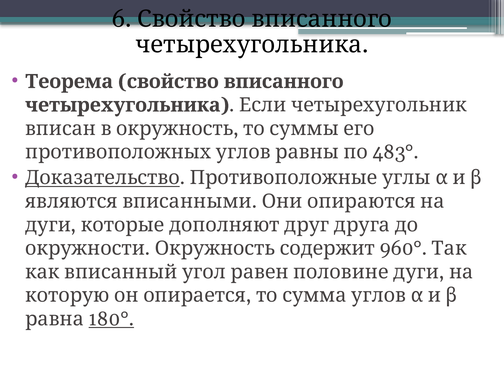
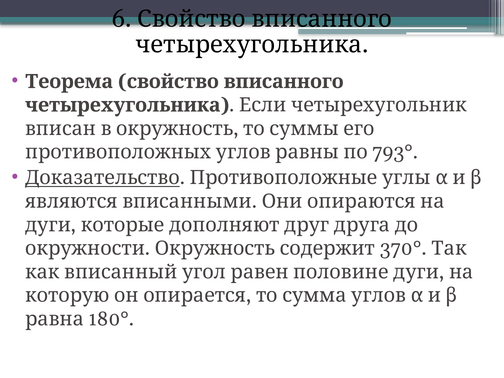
483°: 483° -> 793°
960°: 960° -> 370°
180° underline: present -> none
